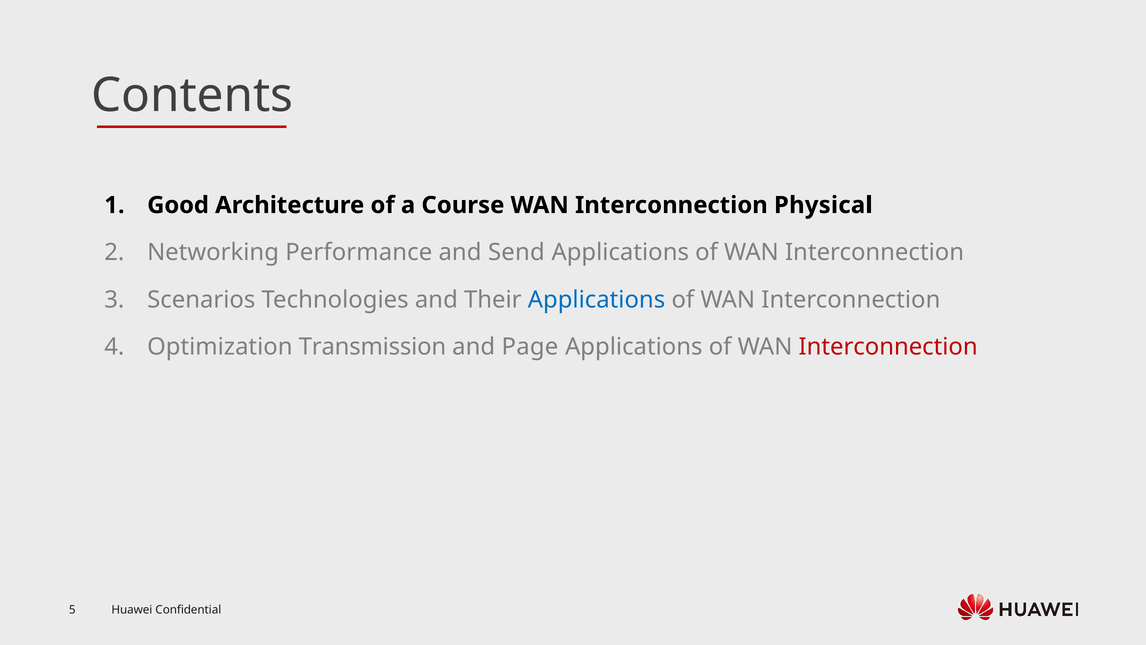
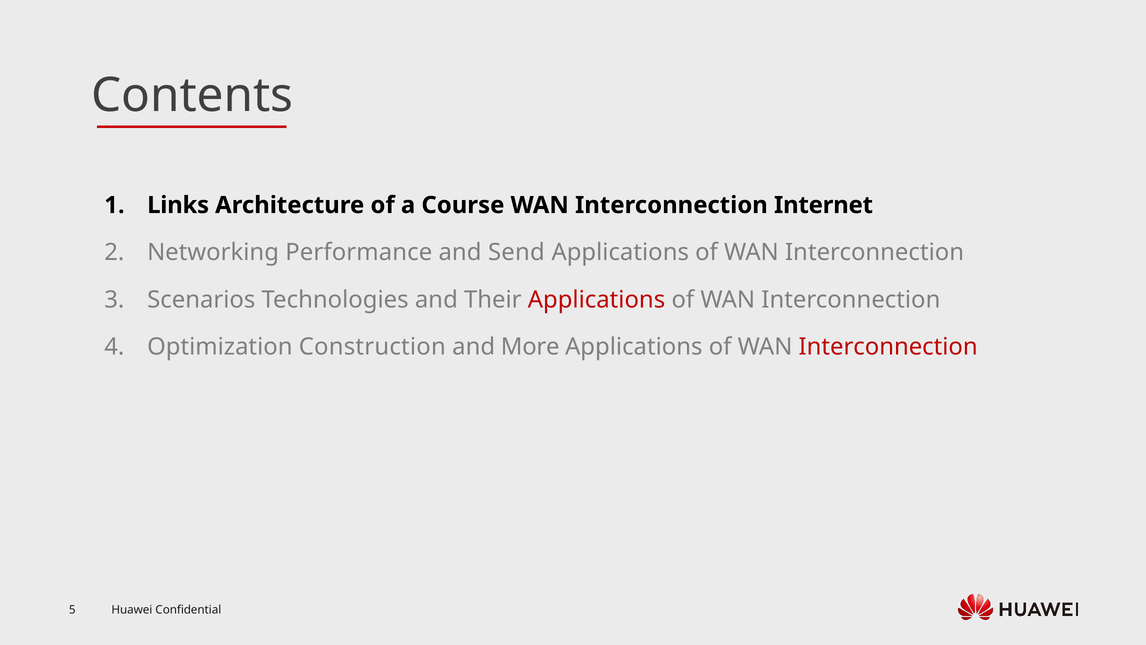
Good: Good -> Links
Physical: Physical -> Internet
Applications at (596, 300) colour: blue -> red
Transmission: Transmission -> Construction
Page: Page -> More
